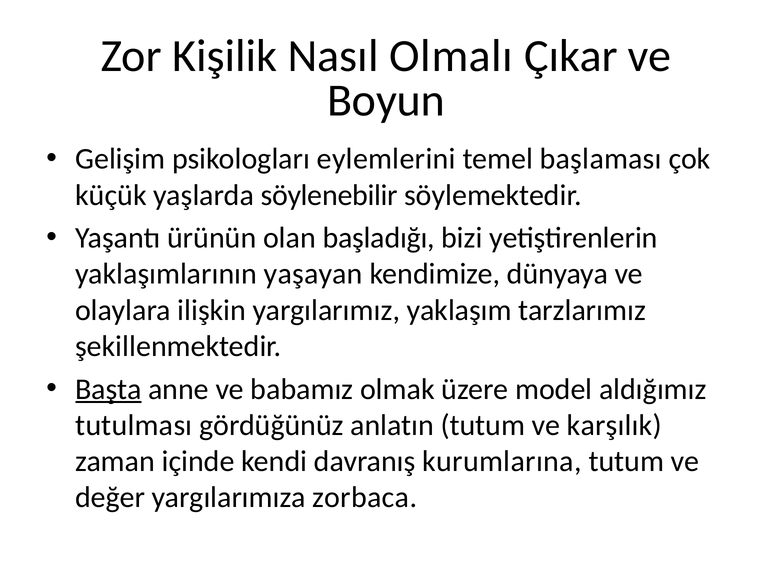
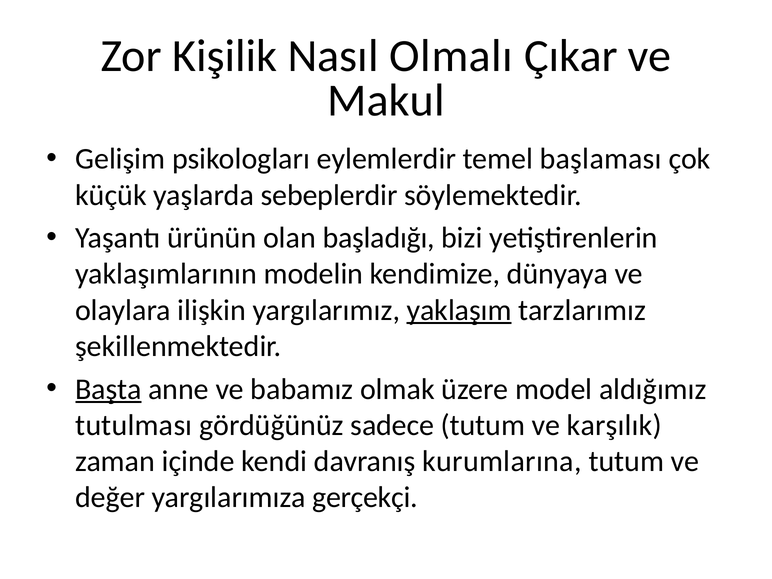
Boyun: Boyun -> Makul
eylemlerini: eylemlerini -> eylemlerdir
söylenebilir: söylenebilir -> sebeplerdir
yaşayan: yaşayan -> modelin
yaklaşım underline: none -> present
anlatın: anlatın -> sadece
zorbaca: zorbaca -> gerçekçi
